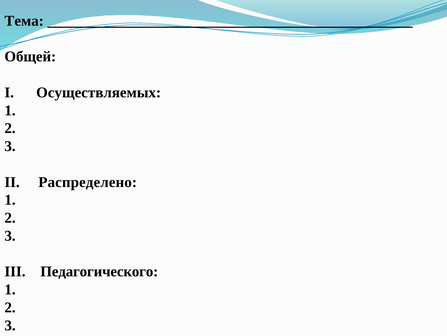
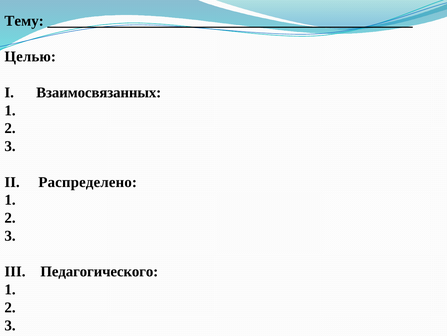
Тема: Тема -> Тему
Общей: Общей -> Целью
Осуществляемых: Осуществляемых -> Взаимосвязанных
